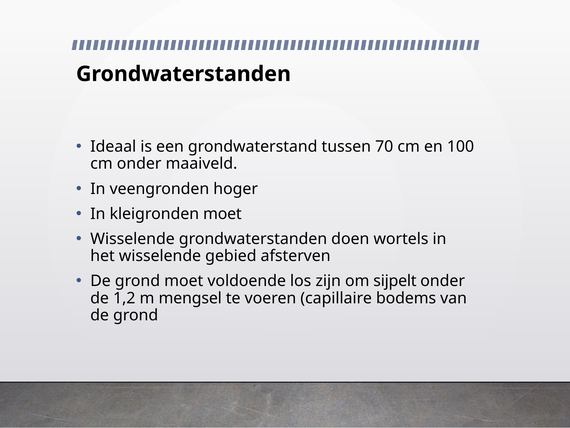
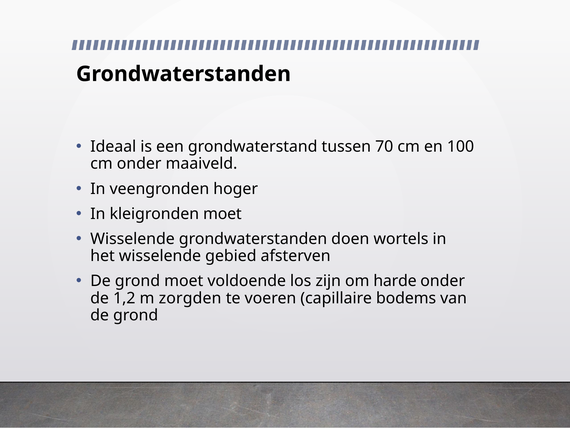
sijpelt: sijpelt -> harde
mengsel: mengsel -> zorgden
